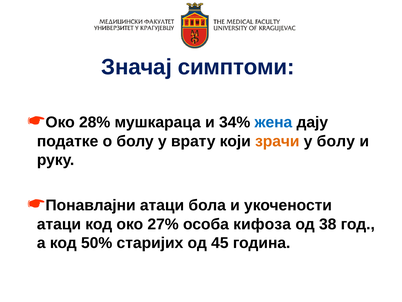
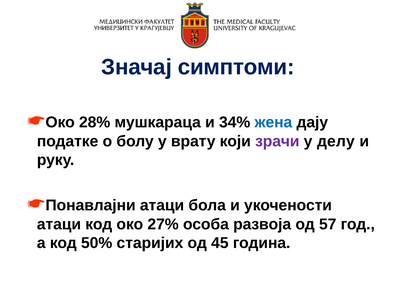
зрачи colour: orange -> purple
у болу: болу -> делу
кифоза: кифоза -> развоја
38: 38 -> 57
